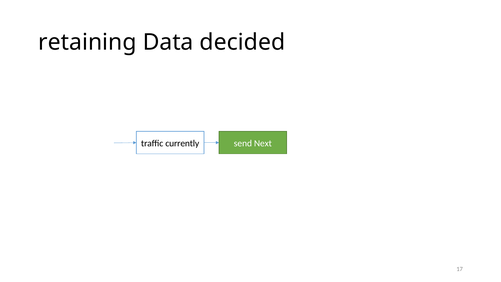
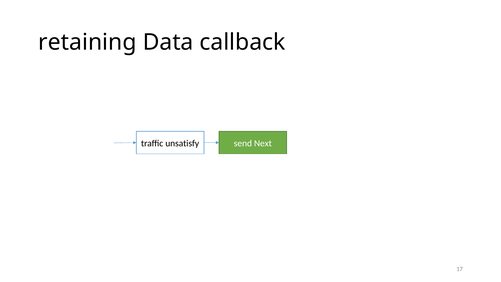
decided: decided -> callback
currently: currently -> unsatisfy
